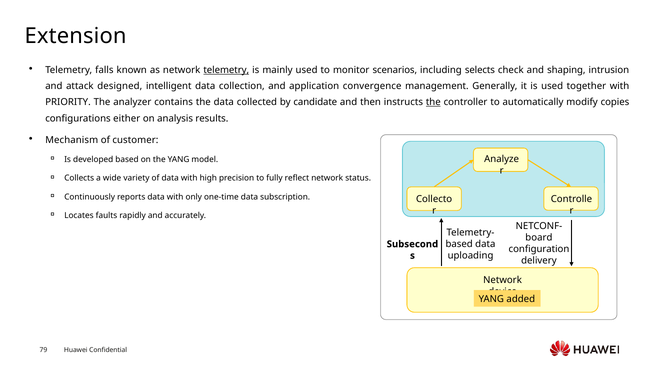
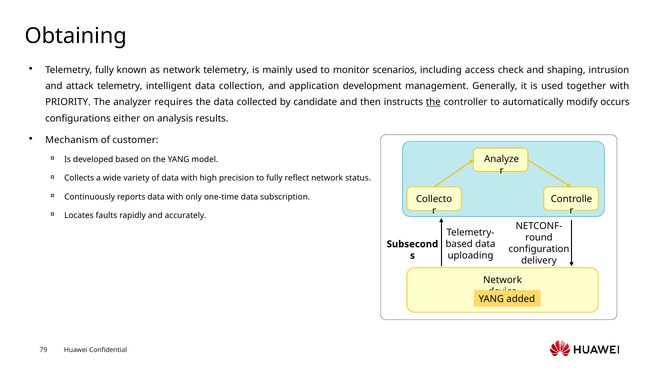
Extension: Extension -> Obtaining
Telemetry falls: falls -> fully
telemetry at (226, 70) underline: present -> none
selects: selects -> access
attack designed: designed -> telemetry
convergence: convergence -> development
contains: contains -> requires
copies: copies -> occurs
board: board -> round
